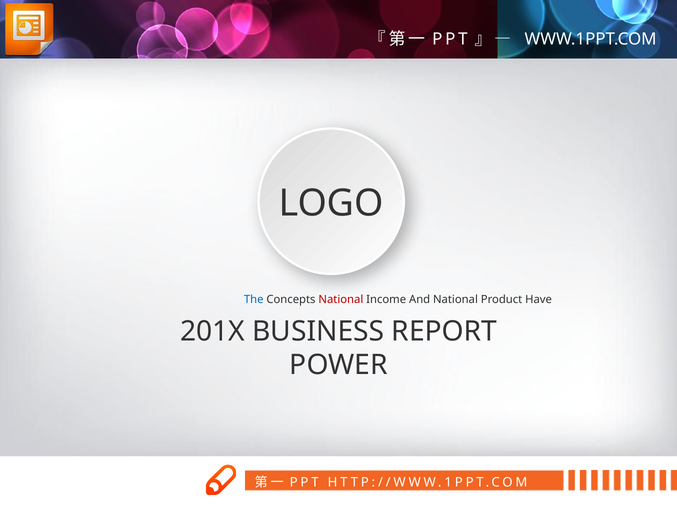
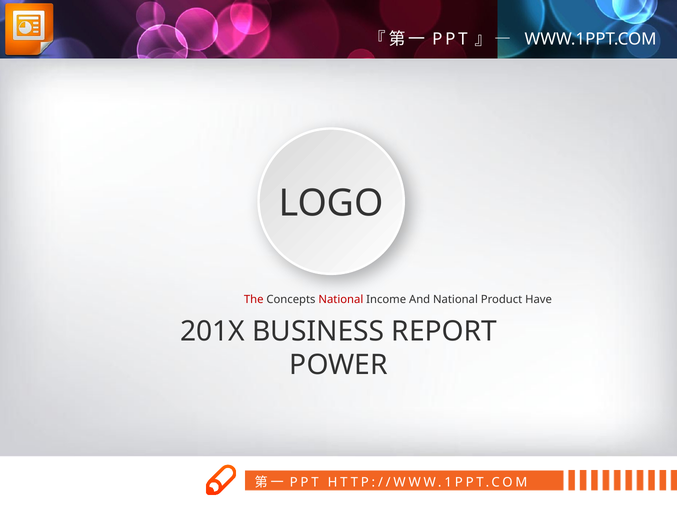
The colour: blue -> red
